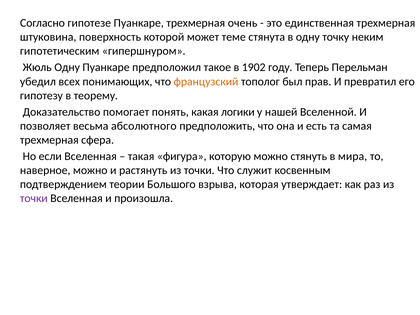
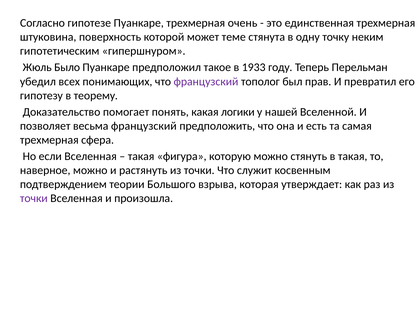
Жюль Одну: Одну -> Было
1902: 1902 -> 1933
французский at (206, 81) colour: orange -> purple
весьма абсолютного: абсолютного -> французский
в мира: мира -> такая
